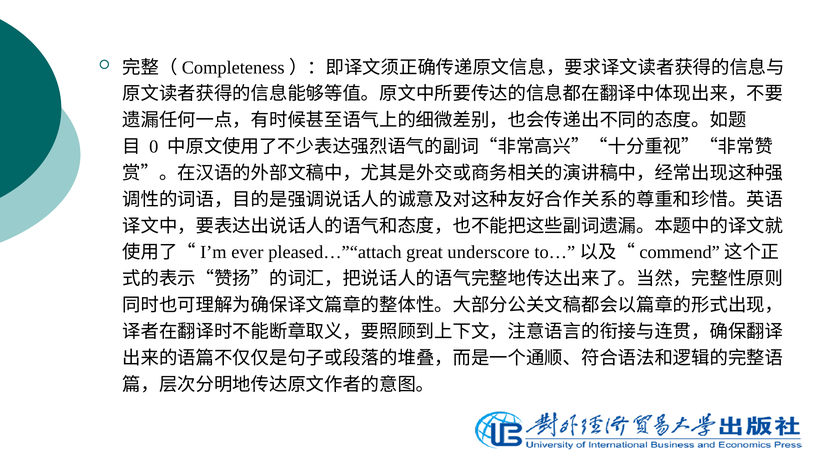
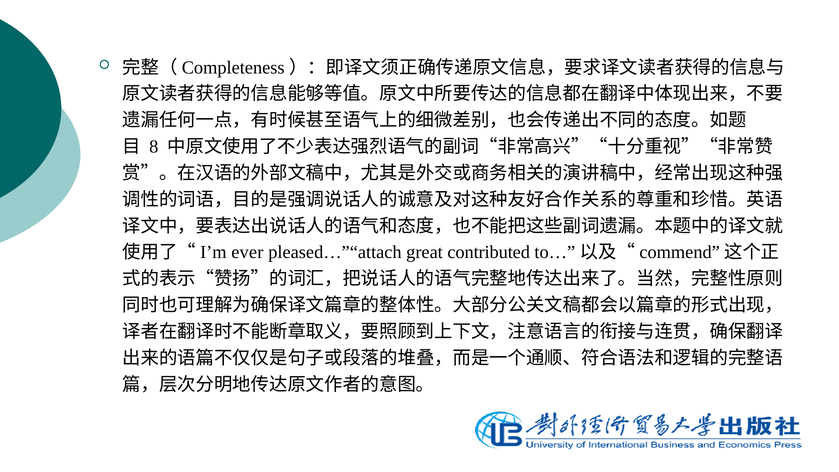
0: 0 -> 8
underscore: underscore -> contributed
